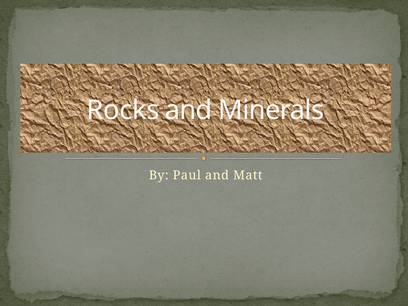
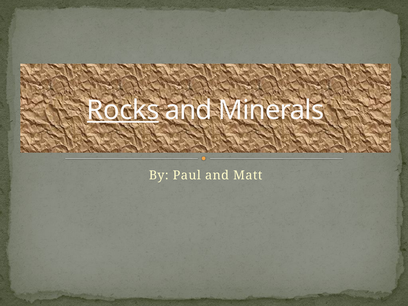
Rocks underline: none -> present
